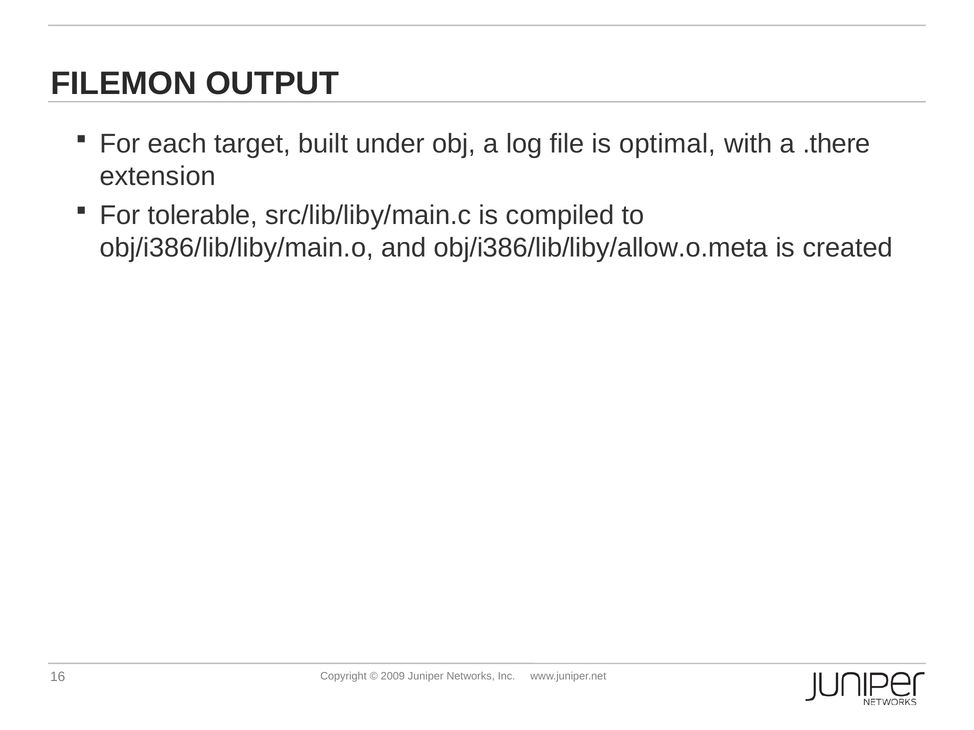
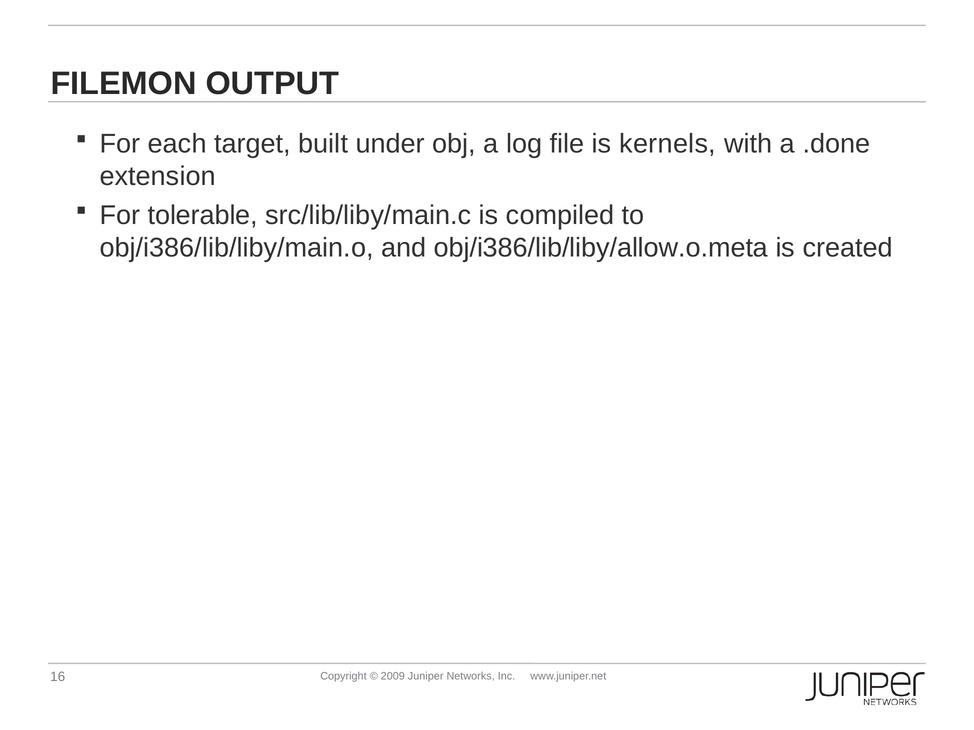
optimal: optimal -> kernels
.there: .there -> .done
